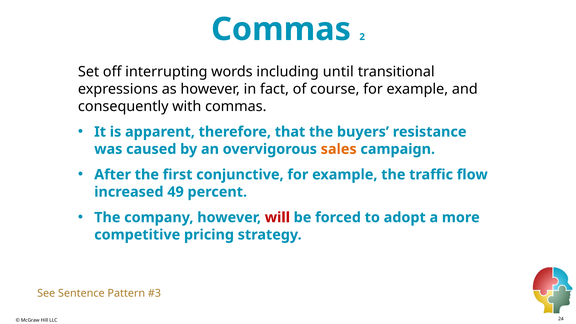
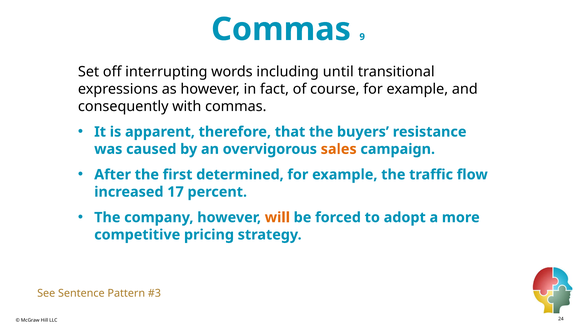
2: 2 -> 9
conjunctive: conjunctive -> determined
49: 49 -> 17
will colour: red -> orange
